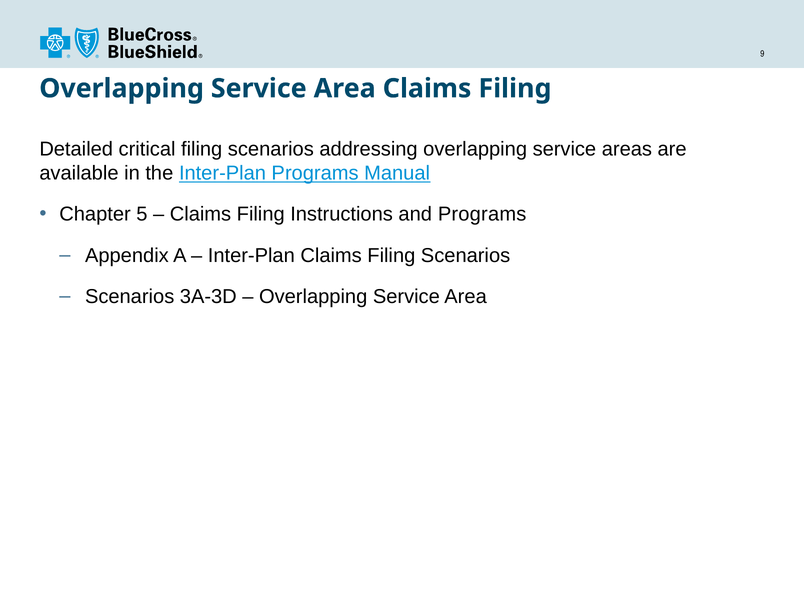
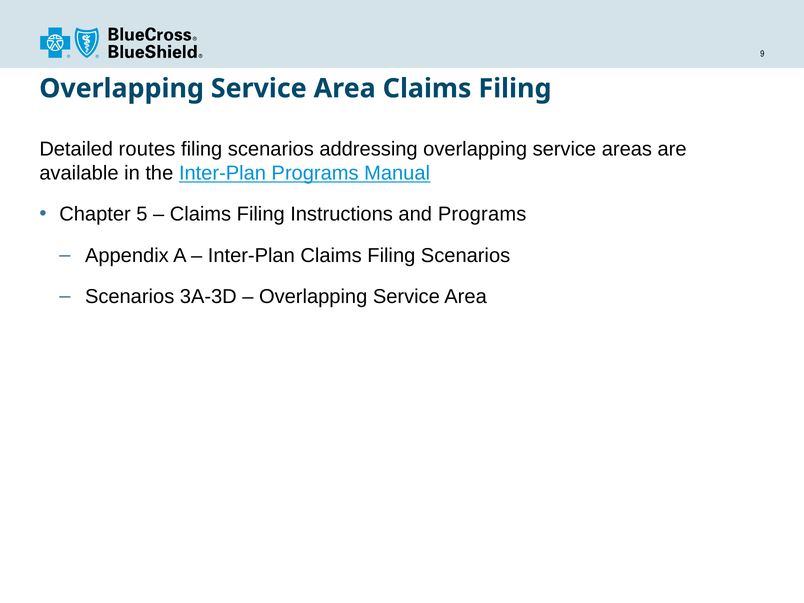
critical: critical -> routes
